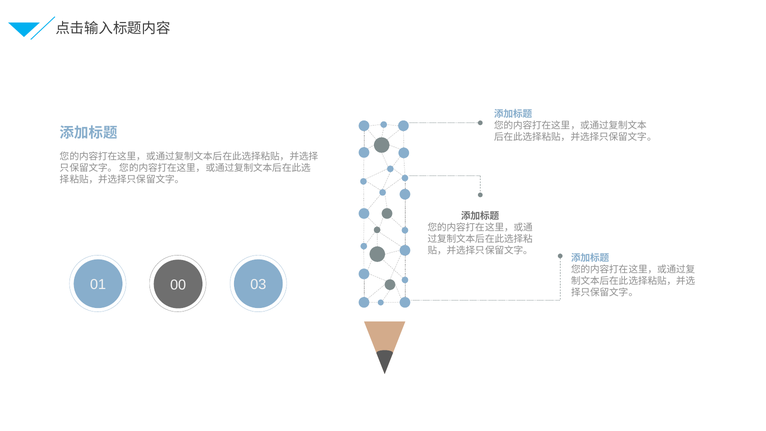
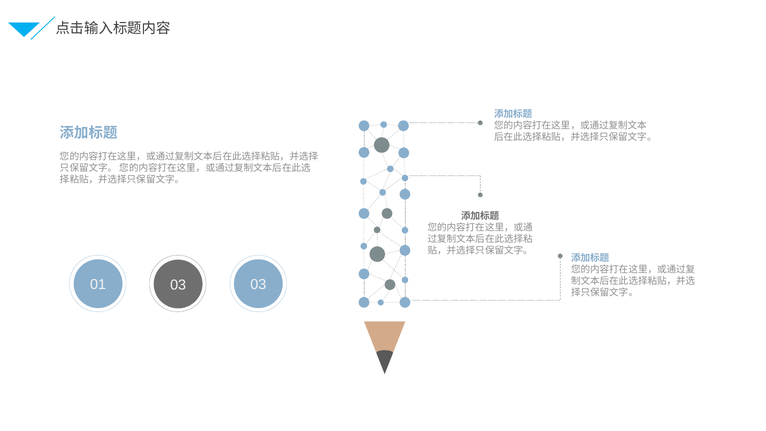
01 00: 00 -> 03
